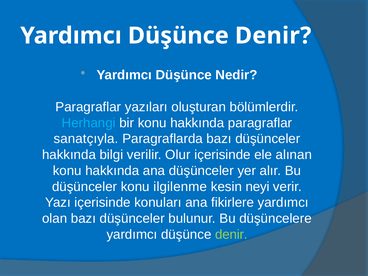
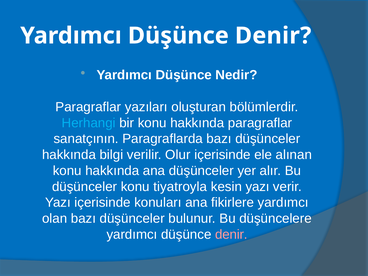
sanatçıyla: sanatçıyla -> sanatçının
ilgilenme: ilgilenme -> tiyatroyla
kesin neyi: neyi -> yazı
denir at (231, 234) colour: light green -> pink
